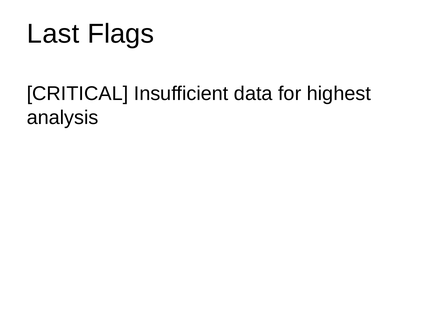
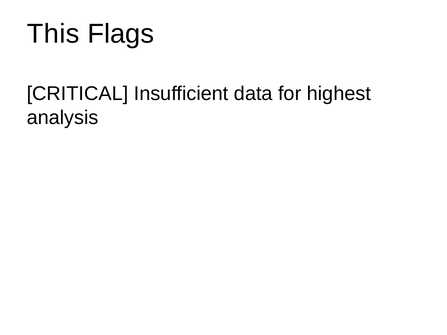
Last: Last -> This
